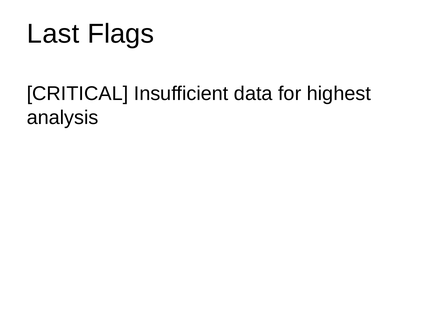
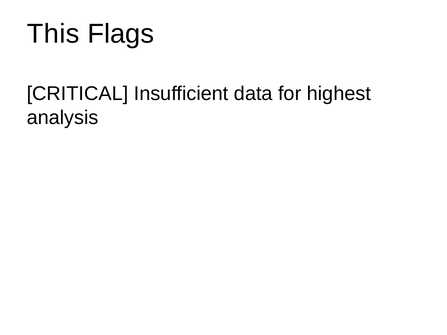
Last: Last -> This
